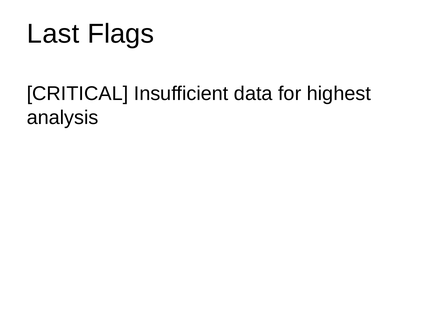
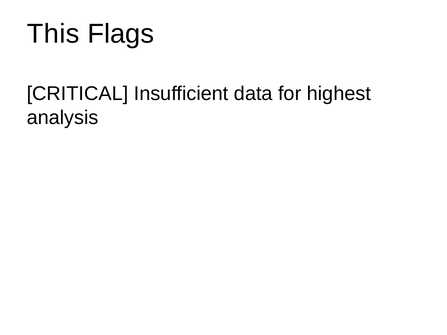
Last: Last -> This
